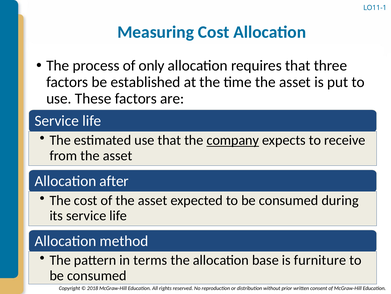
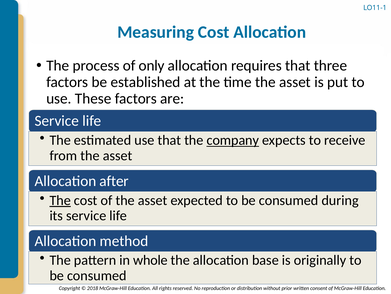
The at (60, 200) underline: none -> present
terms: terms -> whole
furniture: furniture -> originally
